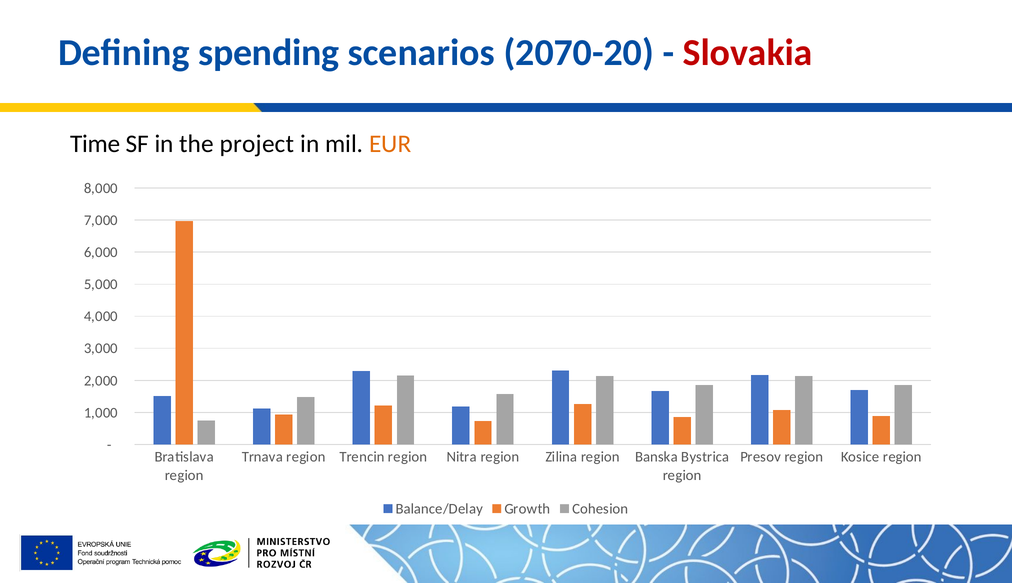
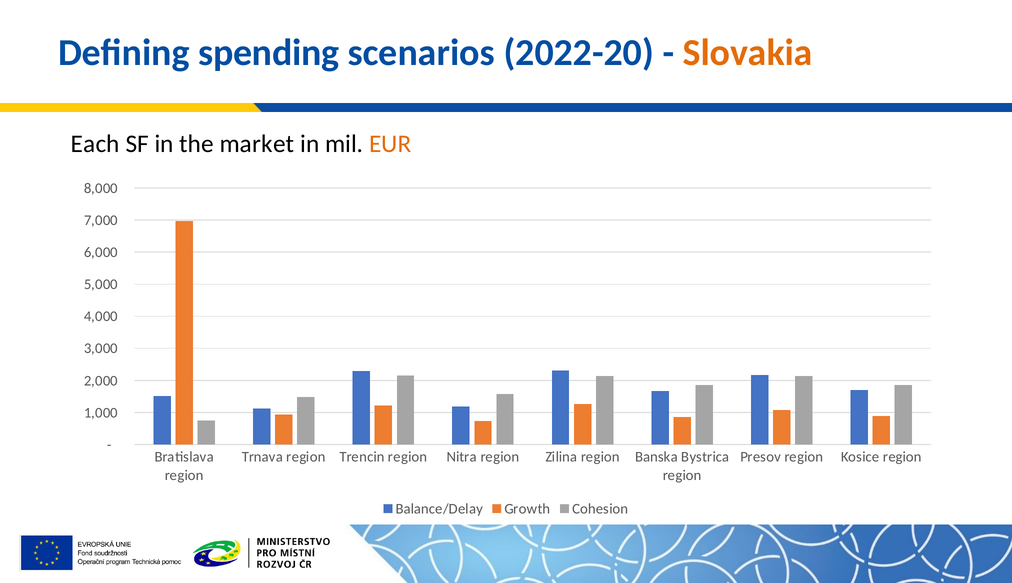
2070-20: 2070-20 -> 2022-20
Slovakia colour: red -> orange
Time: Time -> Each
project: project -> market
